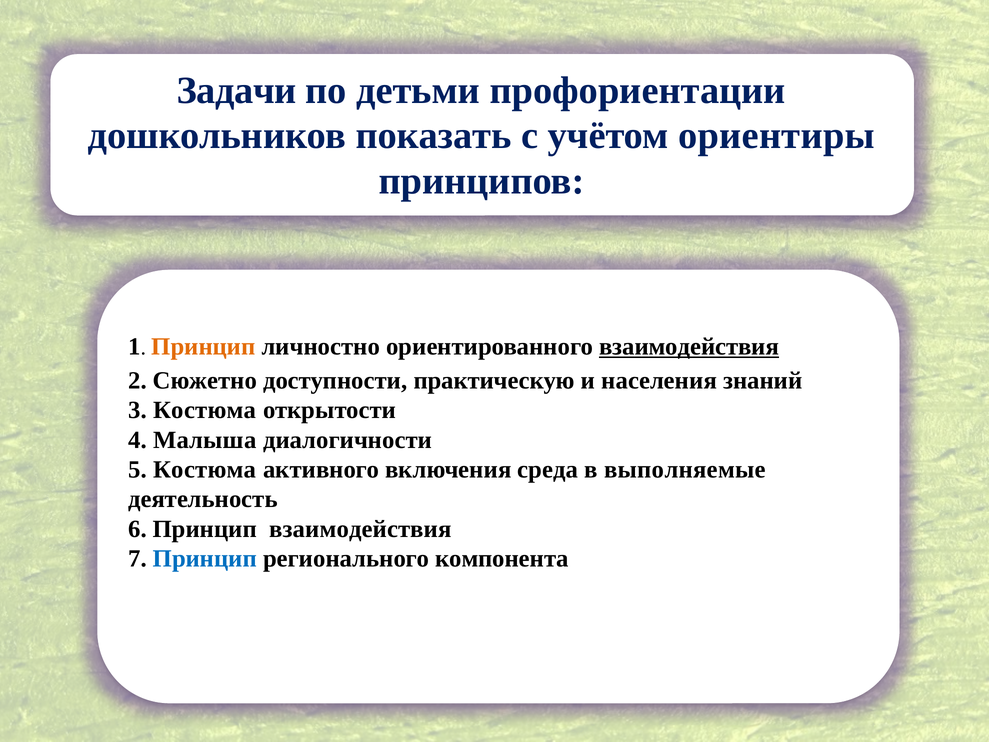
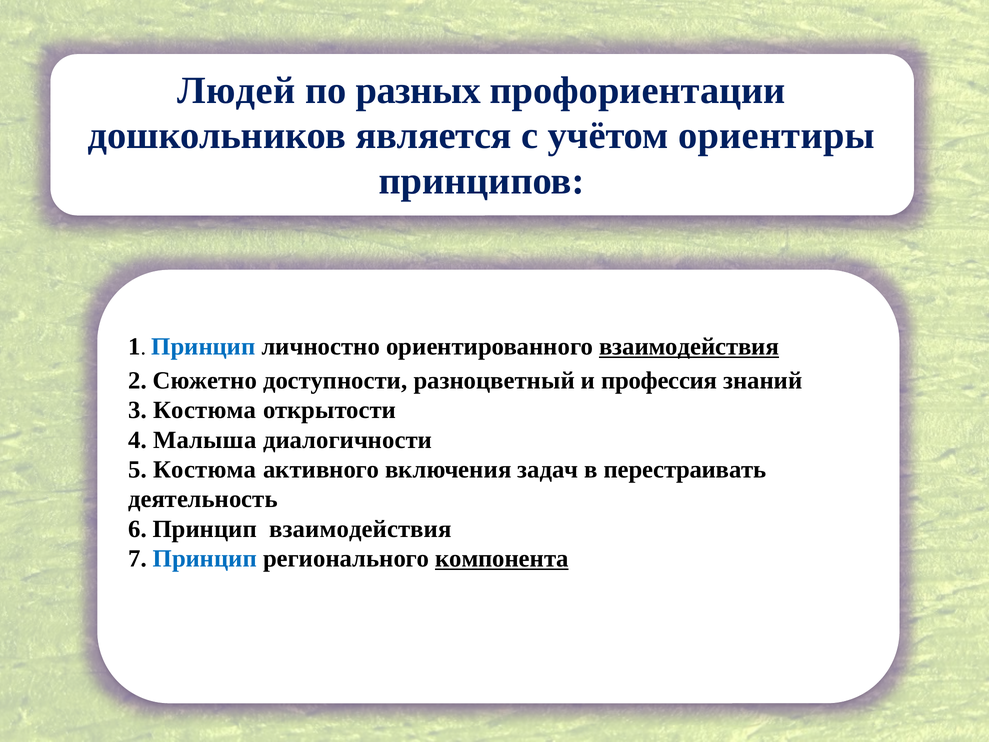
Задачи: Задачи -> Людей
детьми: детьми -> разных
показать: показать -> является
Принцип at (203, 346) colour: orange -> blue
практическую: практическую -> разноцветный
населения: населения -> профессия
среда: среда -> задач
выполняемые: выполняемые -> перестраивать
компонента underline: none -> present
